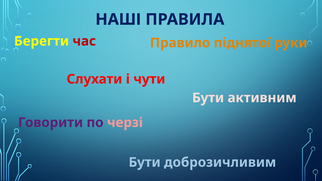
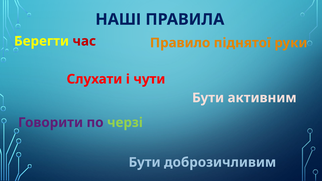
черзі colour: pink -> light green
